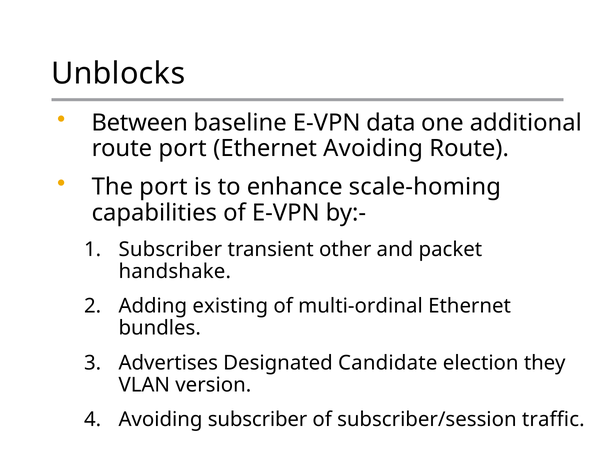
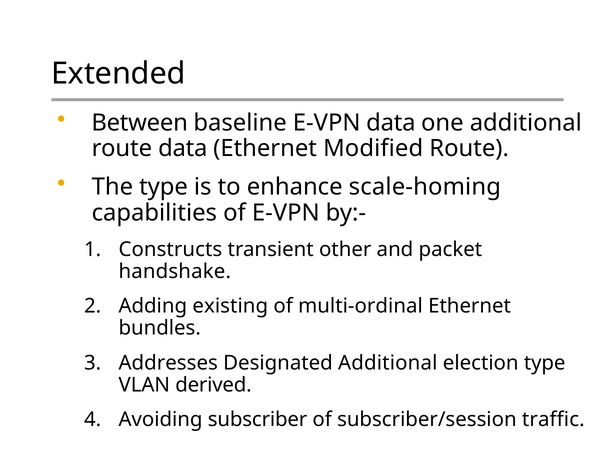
Unblocks: Unblocks -> Extended
route port: port -> data
Ethernet Avoiding: Avoiding -> Modified
The port: port -> type
Subscriber at (170, 250): Subscriber -> Constructs
Advertises: Advertises -> Addresses
Designated Candidate: Candidate -> Additional
election they: they -> type
version: version -> derived
